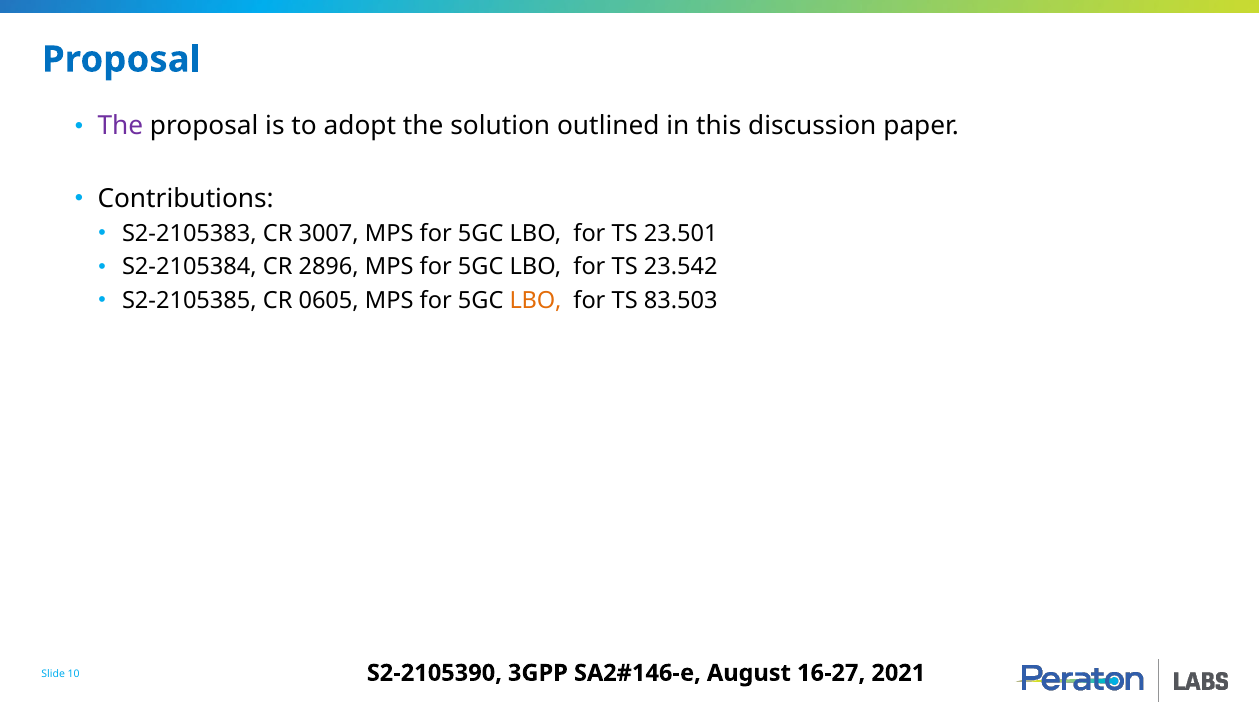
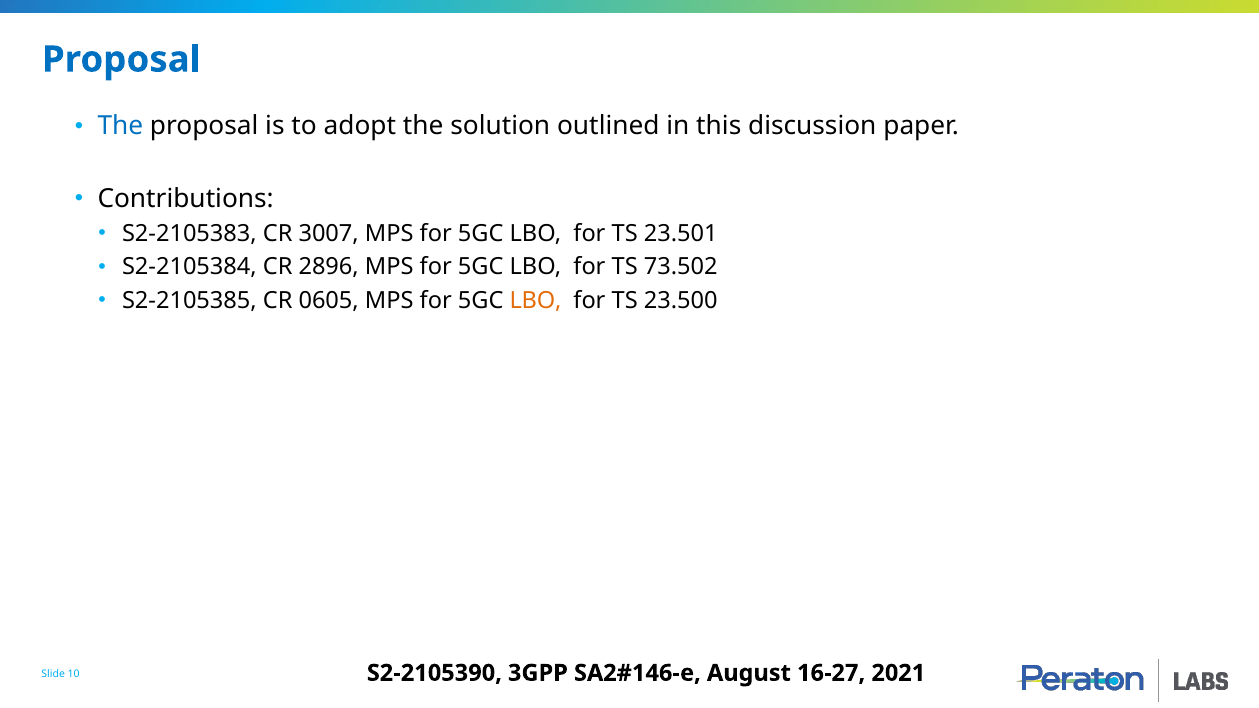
The at (120, 126) colour: purple -> blue
23.542: 23.542 -> 73.502
83.503: 83.503 -> 23.500
